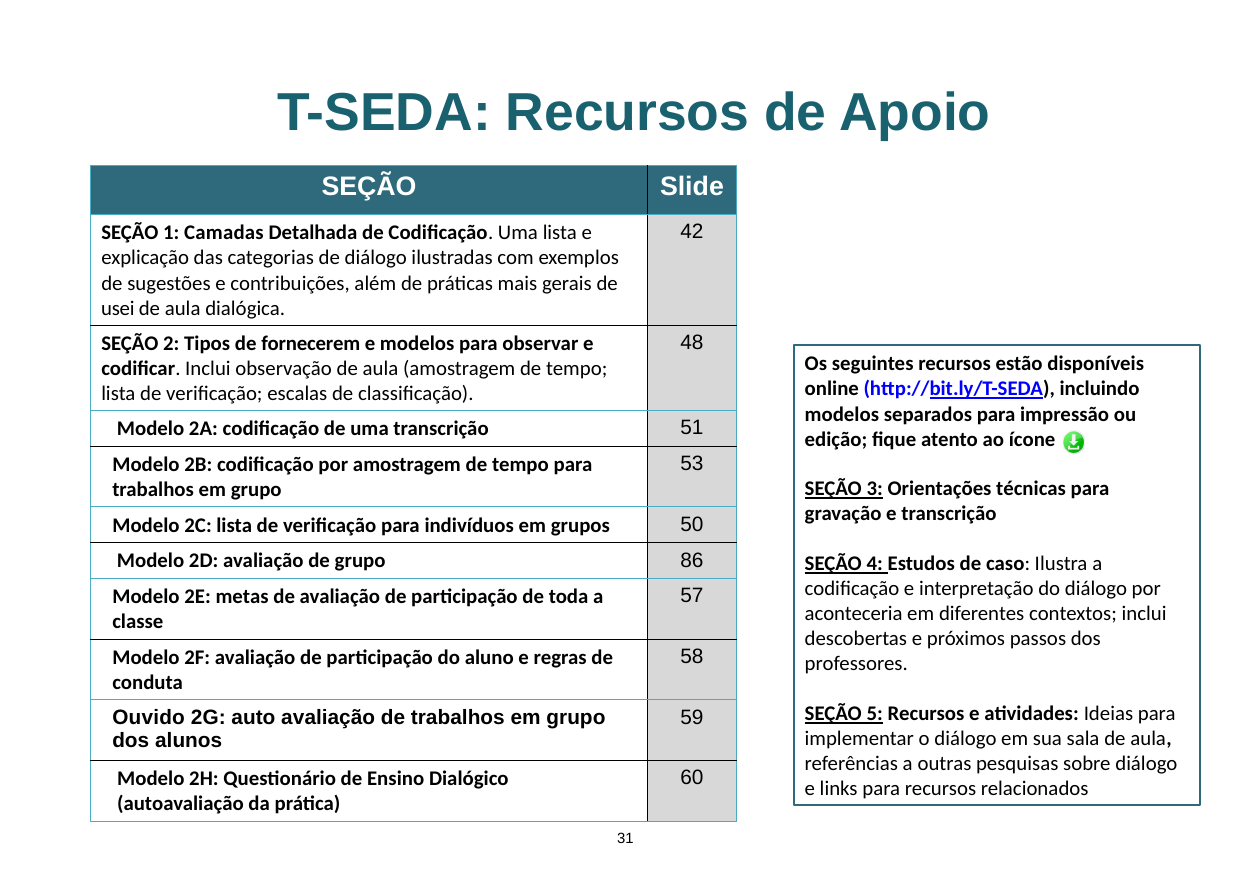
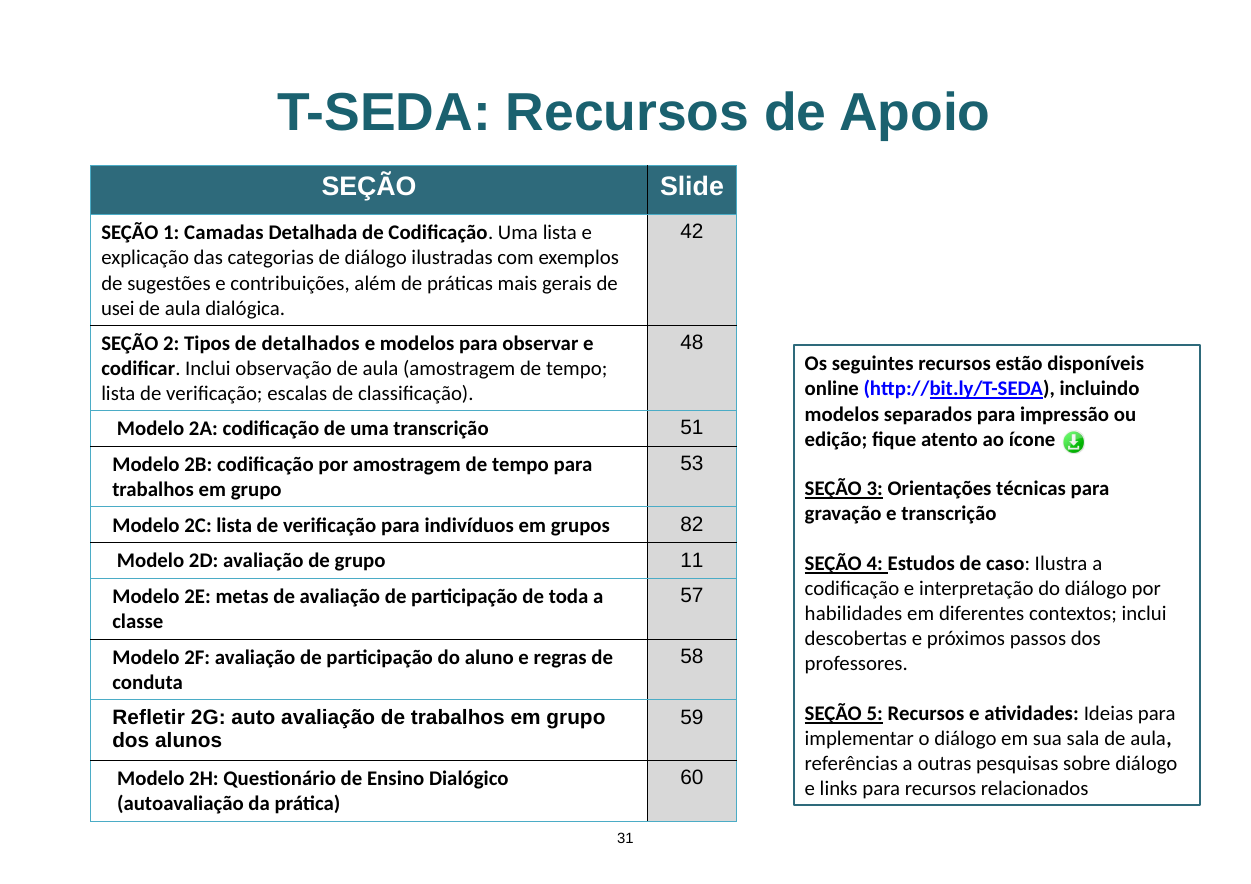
fornecerem: fornecerem -> detalhados
50: 50 -> 82
86: 86 -> 11
aconteceria: aconteceria -> habilidades
Ouvido: Ouvido -> Refletir
